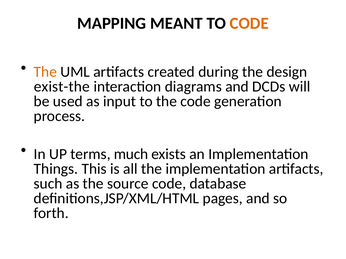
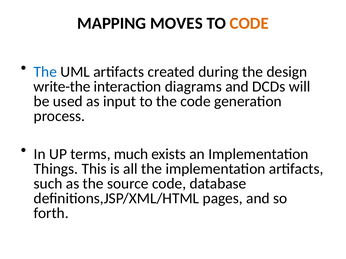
MEANT: MEANT -> MOVES
The at (45, 72) colour: orange -> blue
exist-the: exist-the -> write-the
